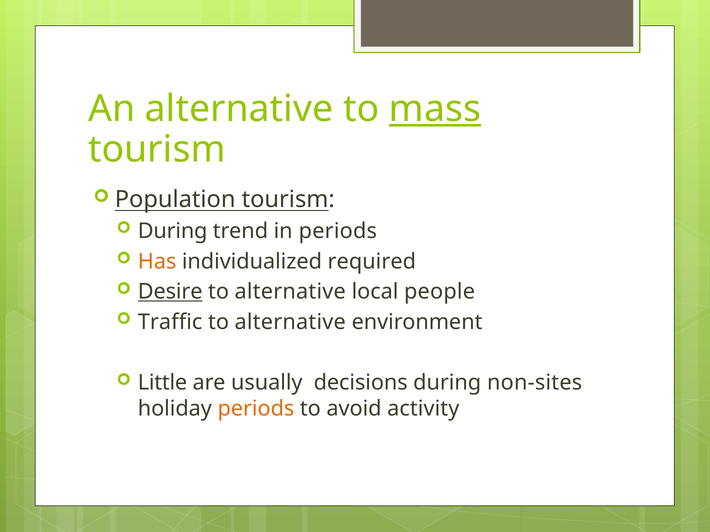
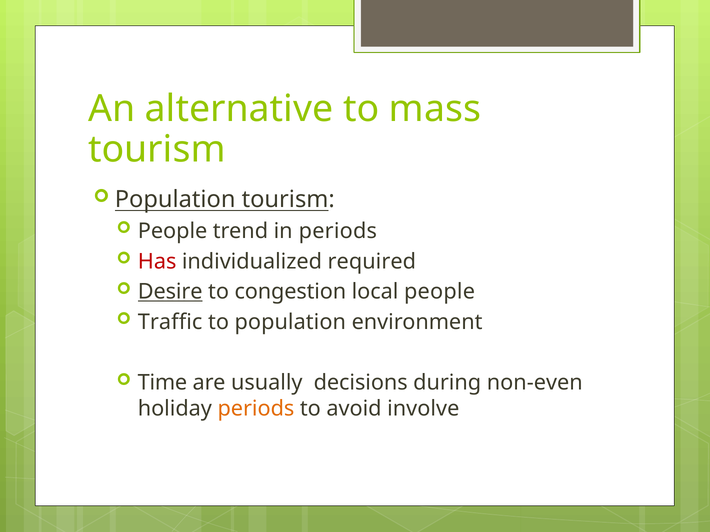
mass underline: present -> none
During at (173, 231): During -> People
Has colour: orange -> red
alternative at (290, 292): alternative -> congestion
alternative at (290, 322): alternative -> population
Little: Little -> Time
non-sites: non-sites -> non-even
activity: activity -> involve
